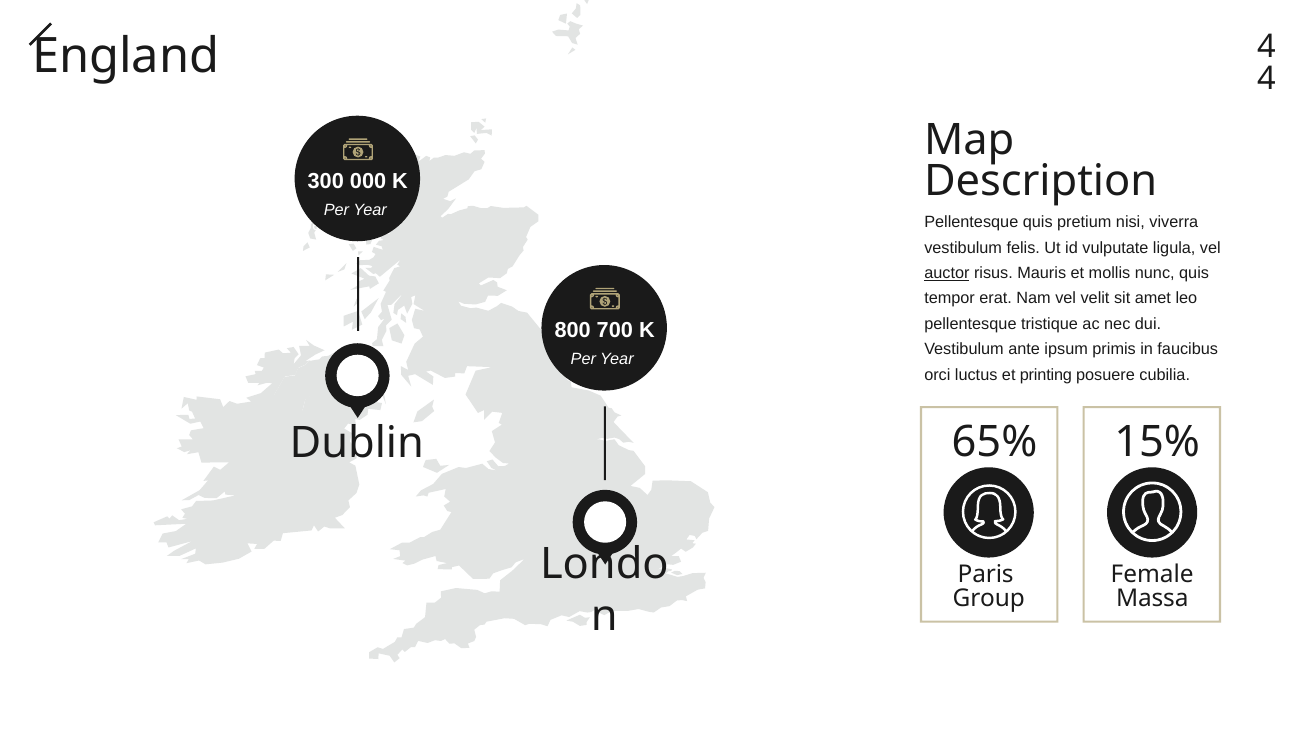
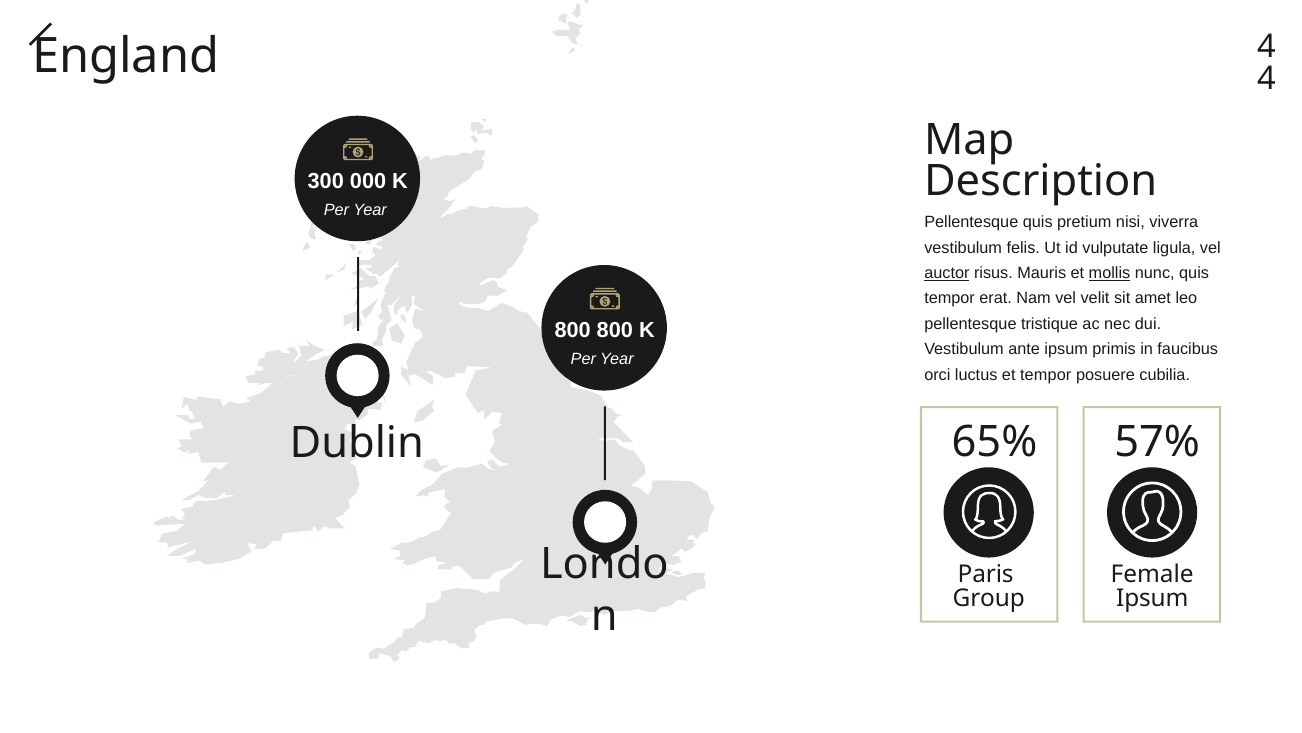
mollis underline: none -> present
800 700: 700 -> 800
et printing: printing -> tempor
15%: 15% -> 57%
Massa at (1152, 598): Massa -> Ipsum
